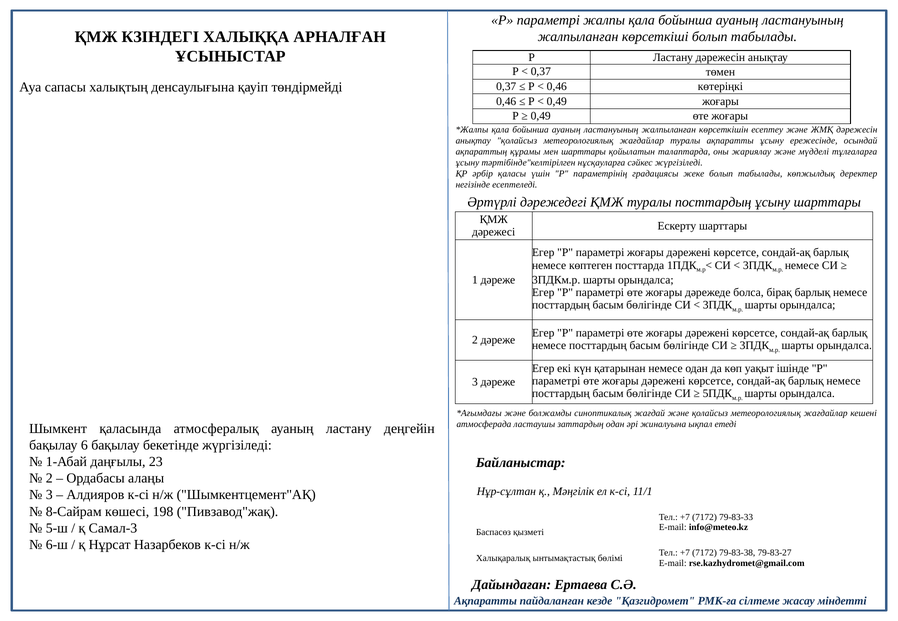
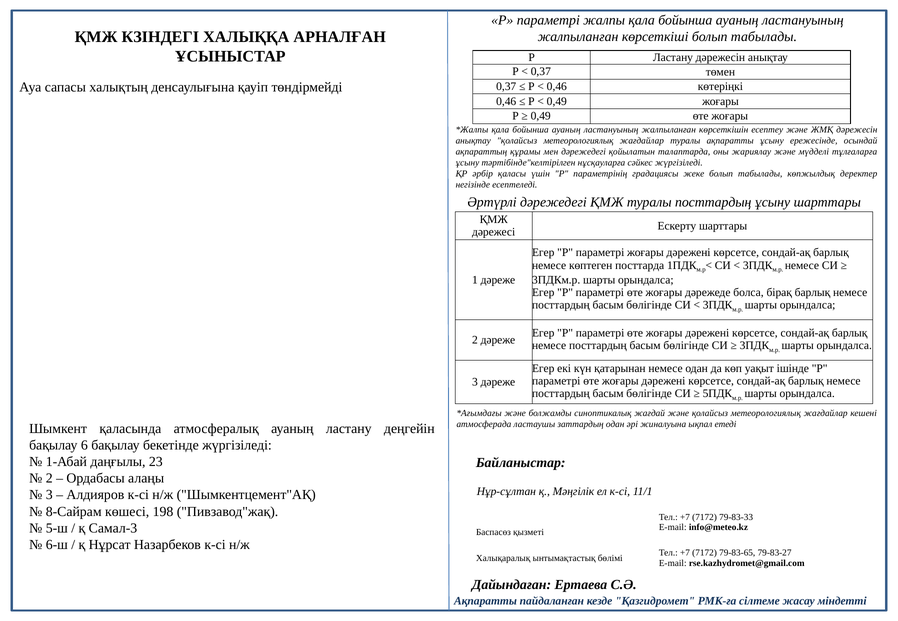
мен шарттары: шарттары -> дәрежедегі
79-83-38: 79-83-38 -> 79-83-65
